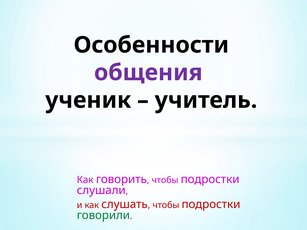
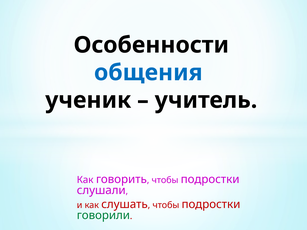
общения colour: purple -> blue
